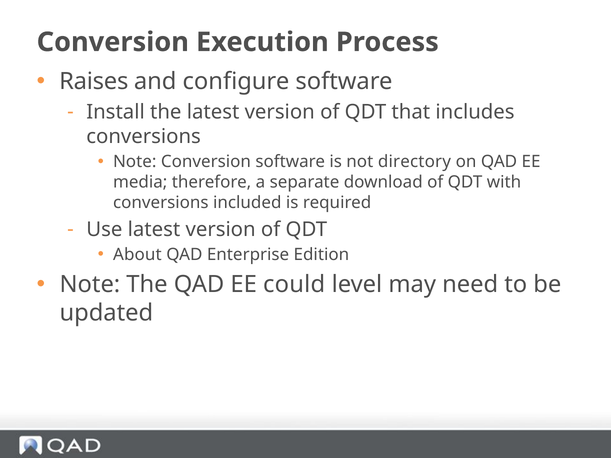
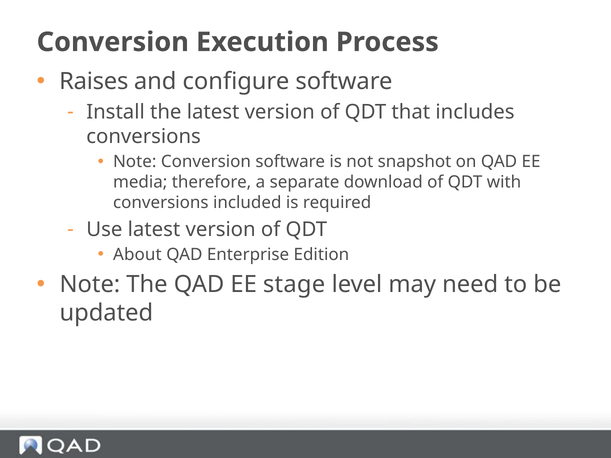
directory: directory -> snapshot
could: could -> stage
